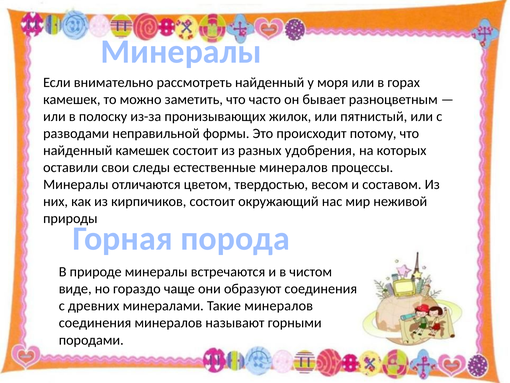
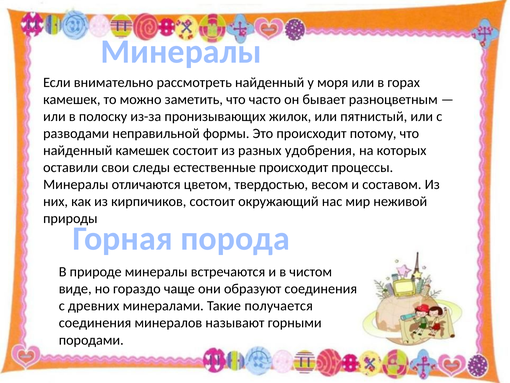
естественные минералов: минералов -> происходит
Такие минералов: минералов -> получается
